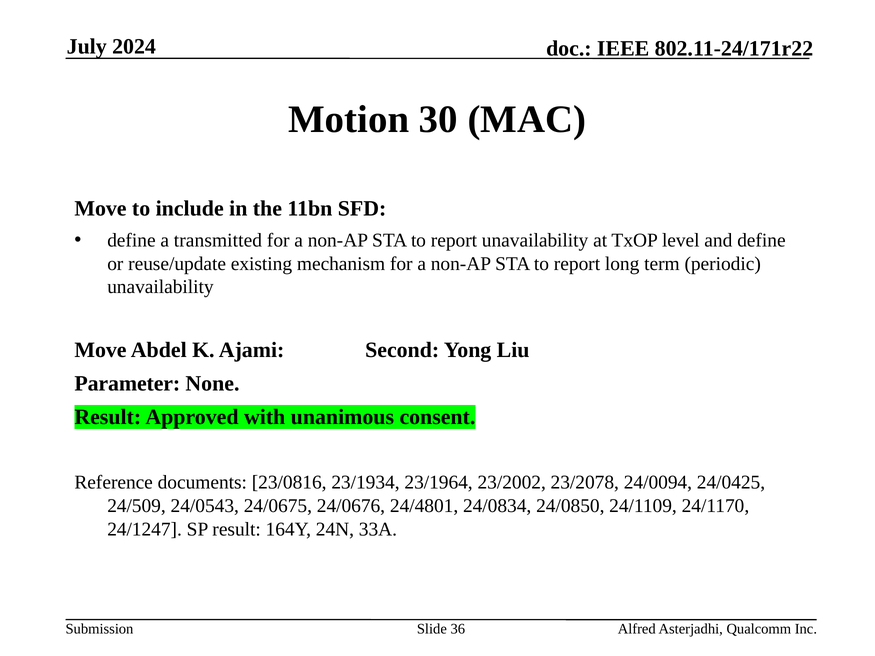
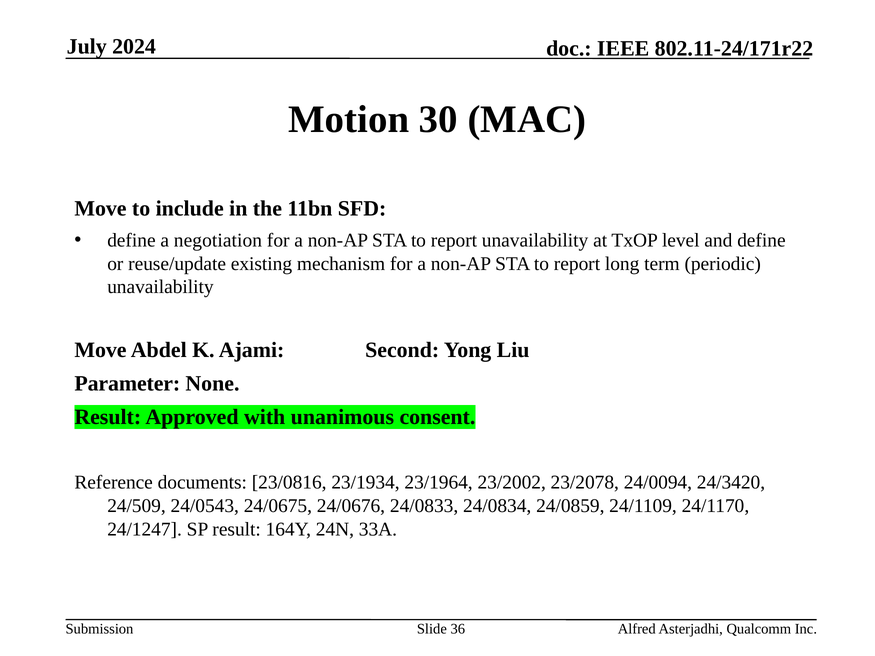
transmitted: transmitted -> negotiation
24/0425: 24/0425 -> 24/3420
24/4801: 24/4801 -> 24/0833
24/0850: 24/0850 -> 24/0859
